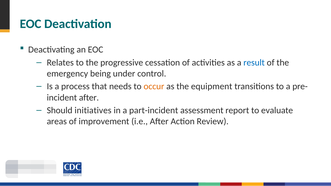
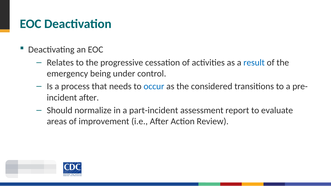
occur colour: orange -> blue
equipment: equipment -> considered
initiatives: initiatives -> normalize
